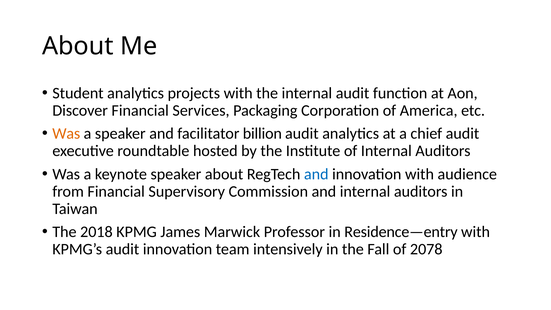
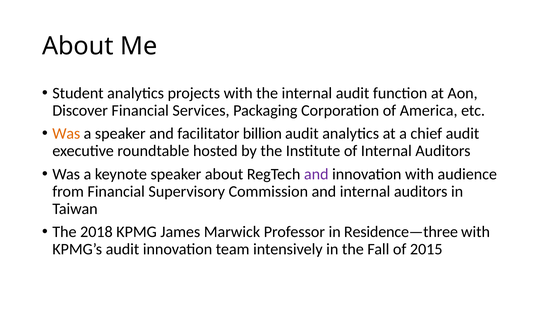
and at (316, 174) colour: blue -> purple
Residence—entry: Residence—entry -> Residence—three
2078: 2078 -> 2015
